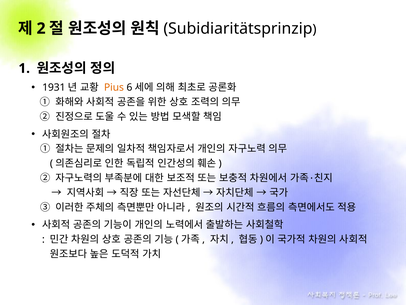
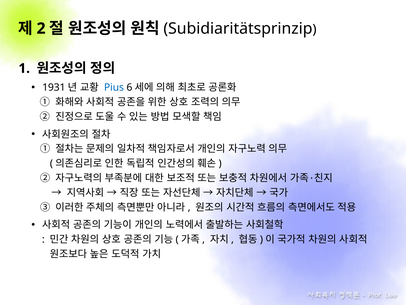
Pius colour: orange -> blue
